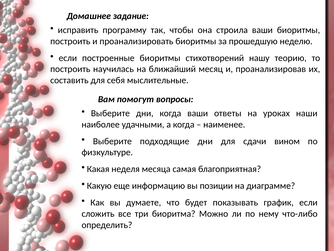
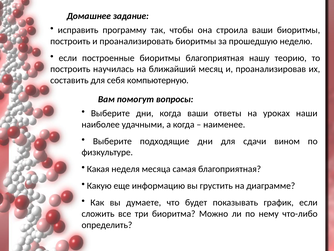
биоритмы стихотворений: стихотворений -> благоприятная
мыслительные: мыслительные -> компьютерную
позиции: позиции -> грустить
